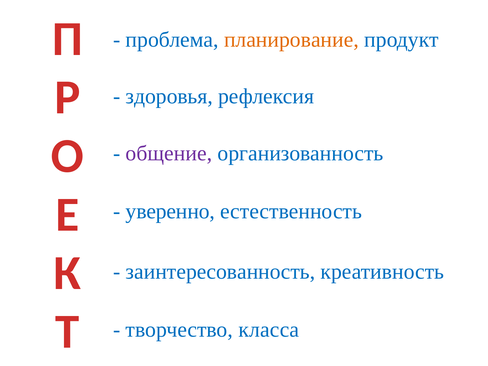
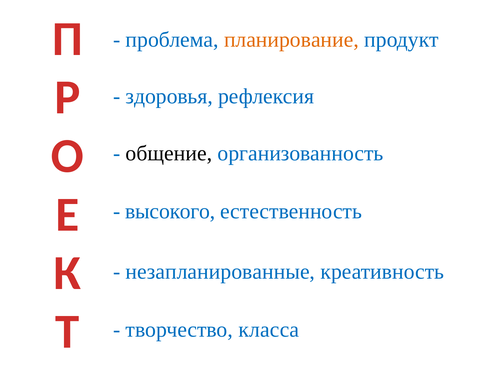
общение colour: purple -> black
уверенно: уверенно -> высокого
заинтересованность: заинтересованность -> незапланированные
